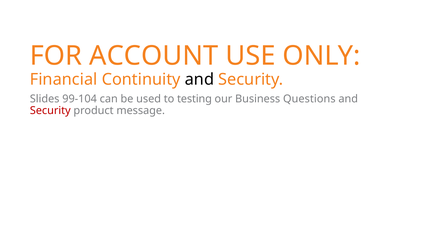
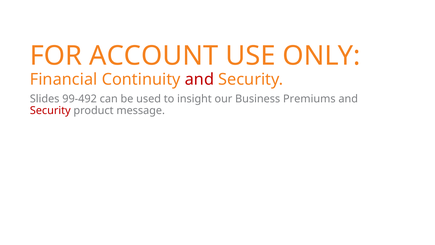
and at (199, 79) colour: black -> red
99-104: 99-104 -> 99-492
testing: testing -> insight
Questions: Questions -> Premiums
